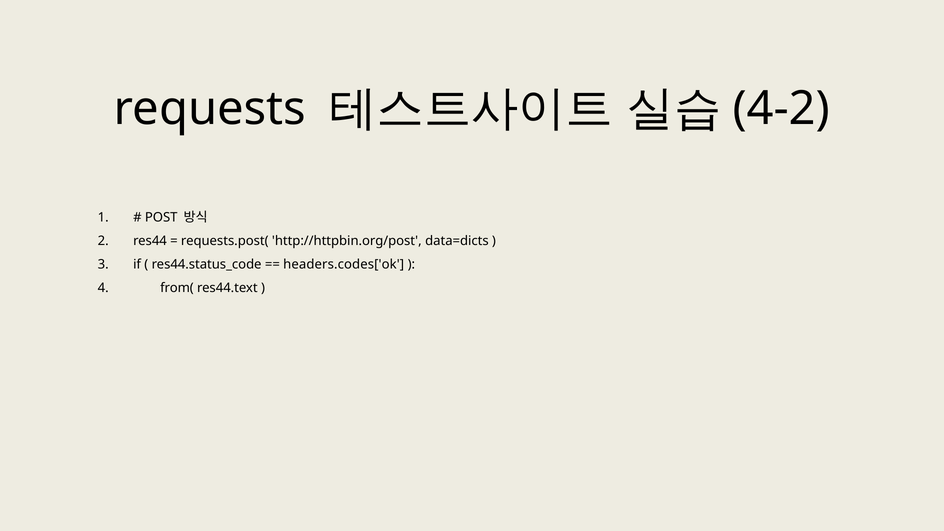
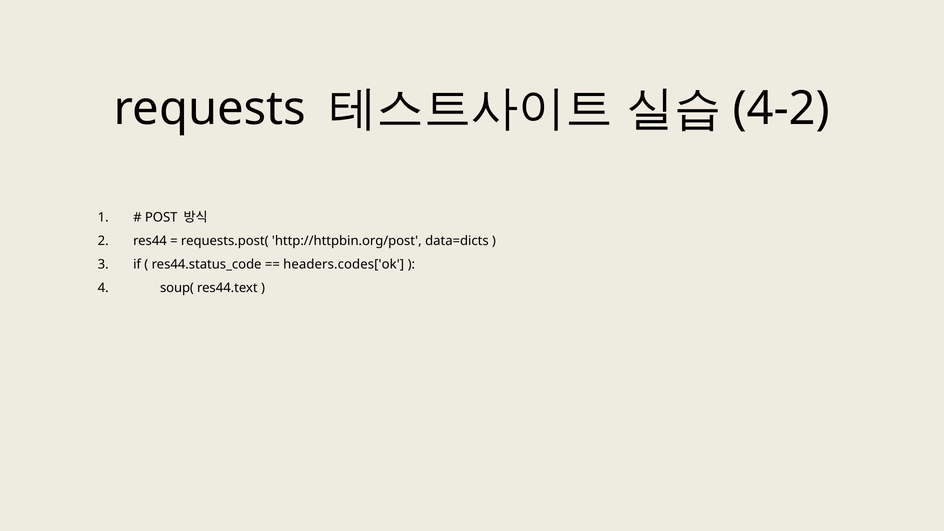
from(: from( -> soup(
